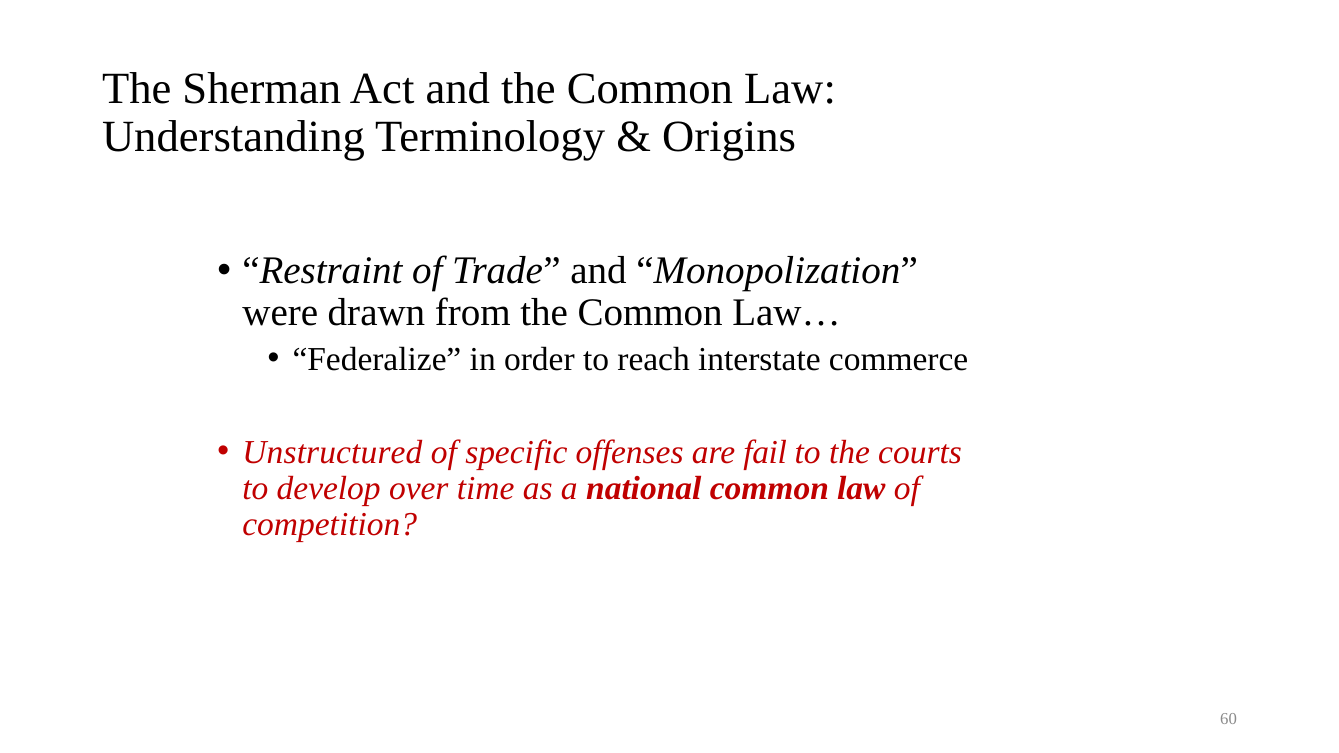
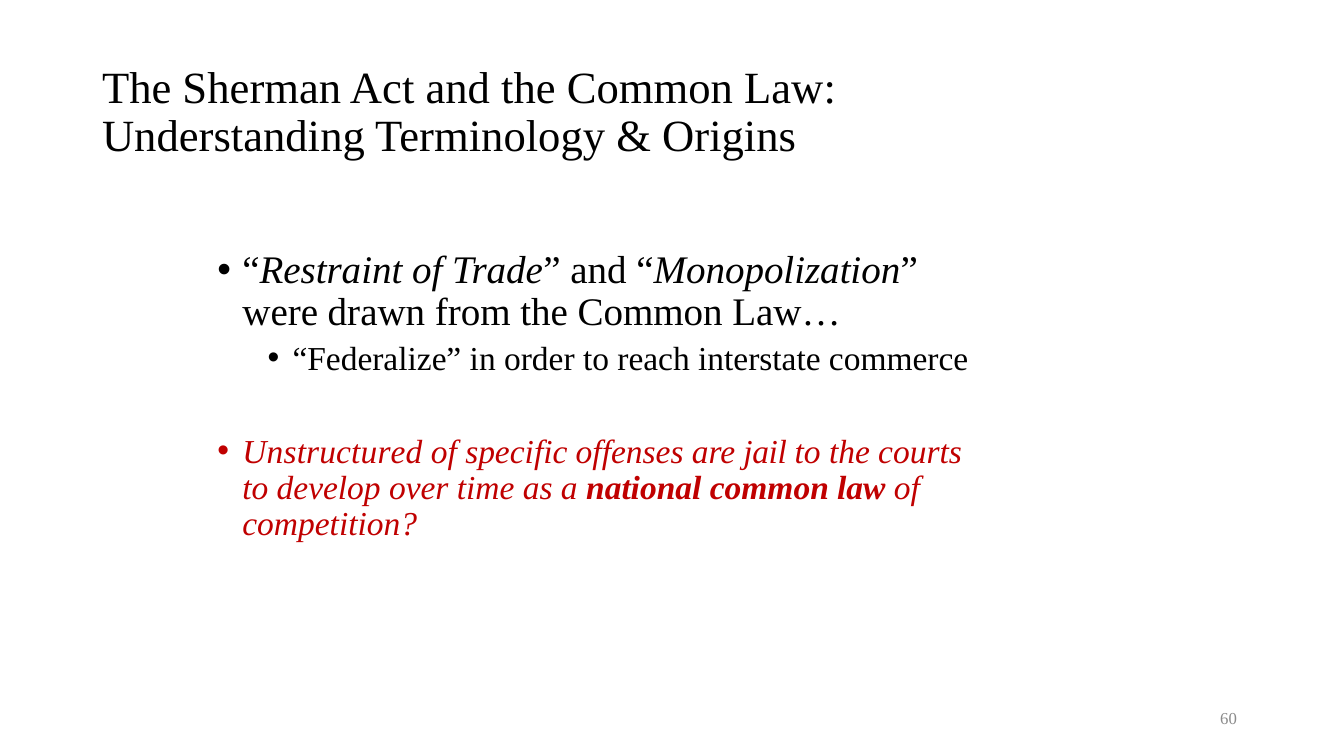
fail: fail -> jail
